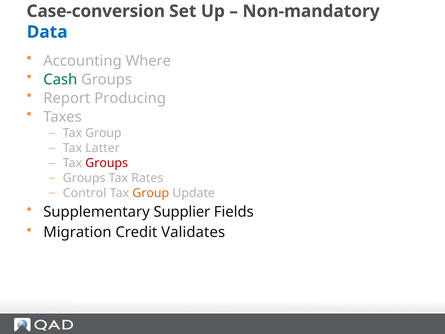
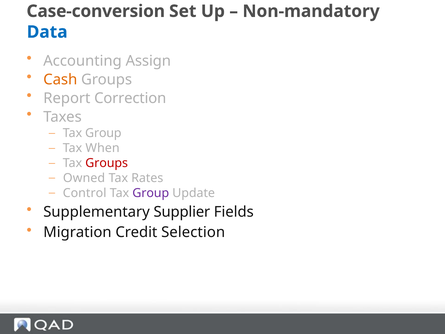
Where: Where -> Assign
Cash colour: green -> orange
Producing: Producing -> Correction
Latter: Latter -> When
Groups at (84, 178): Groups -> Owned
Group at (151, 193) colour: orange -> purple
Validates: Validates -> Selection
